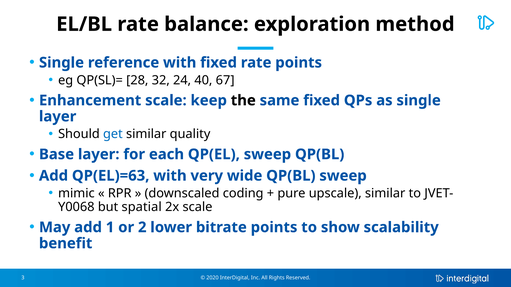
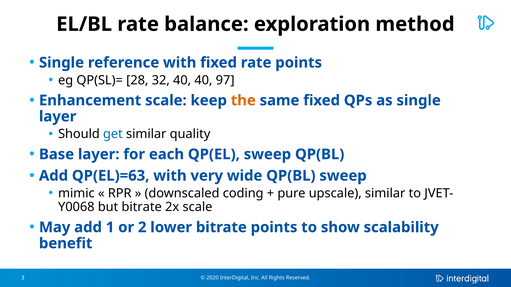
32 24: 24 -> 40
67: 67 -> 97
the colour: black -> orange
but spatial: spatial -> bitrate
